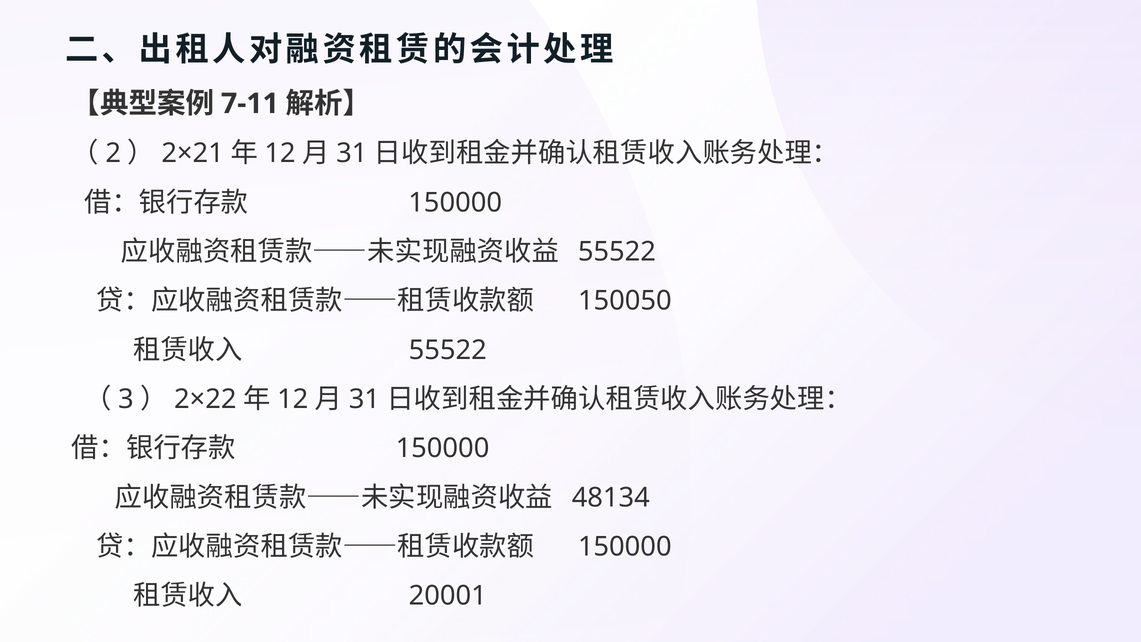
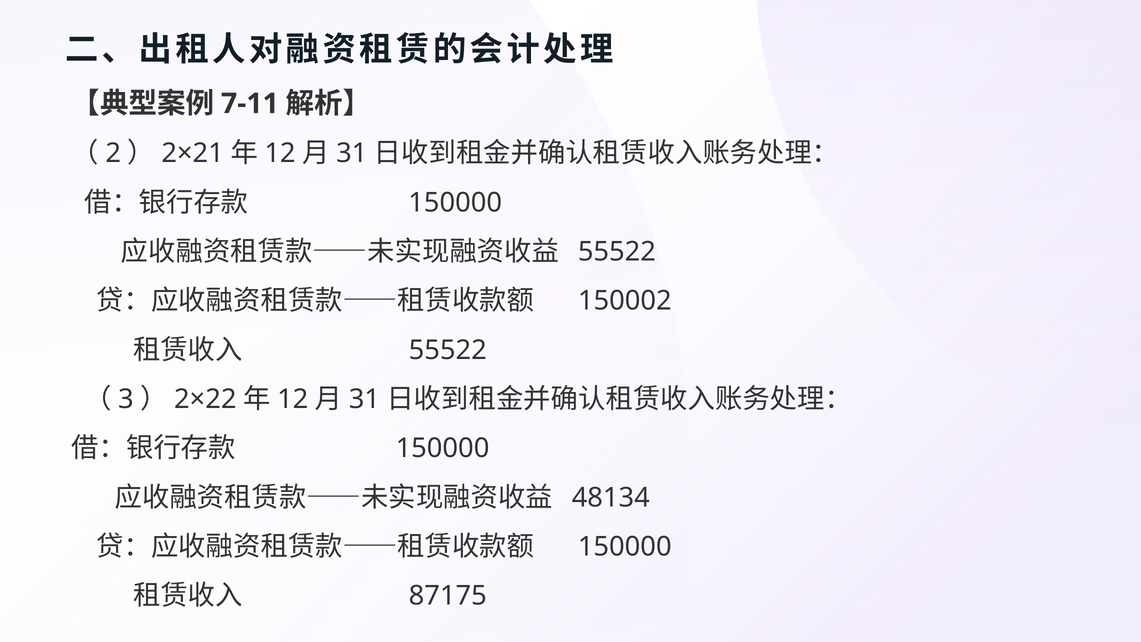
150050: 150050 -> 150002
20001: 20001 -> 87175
